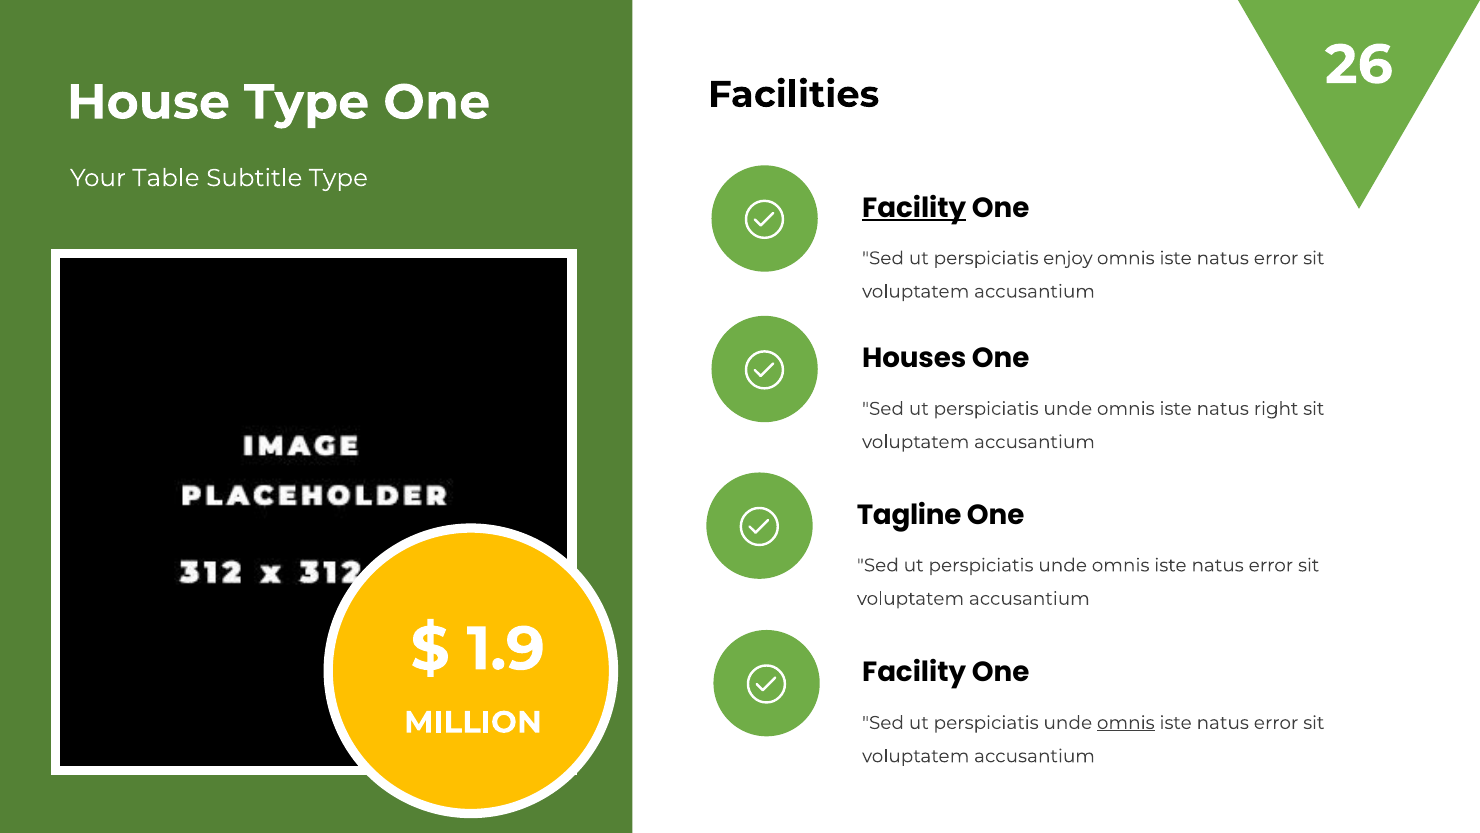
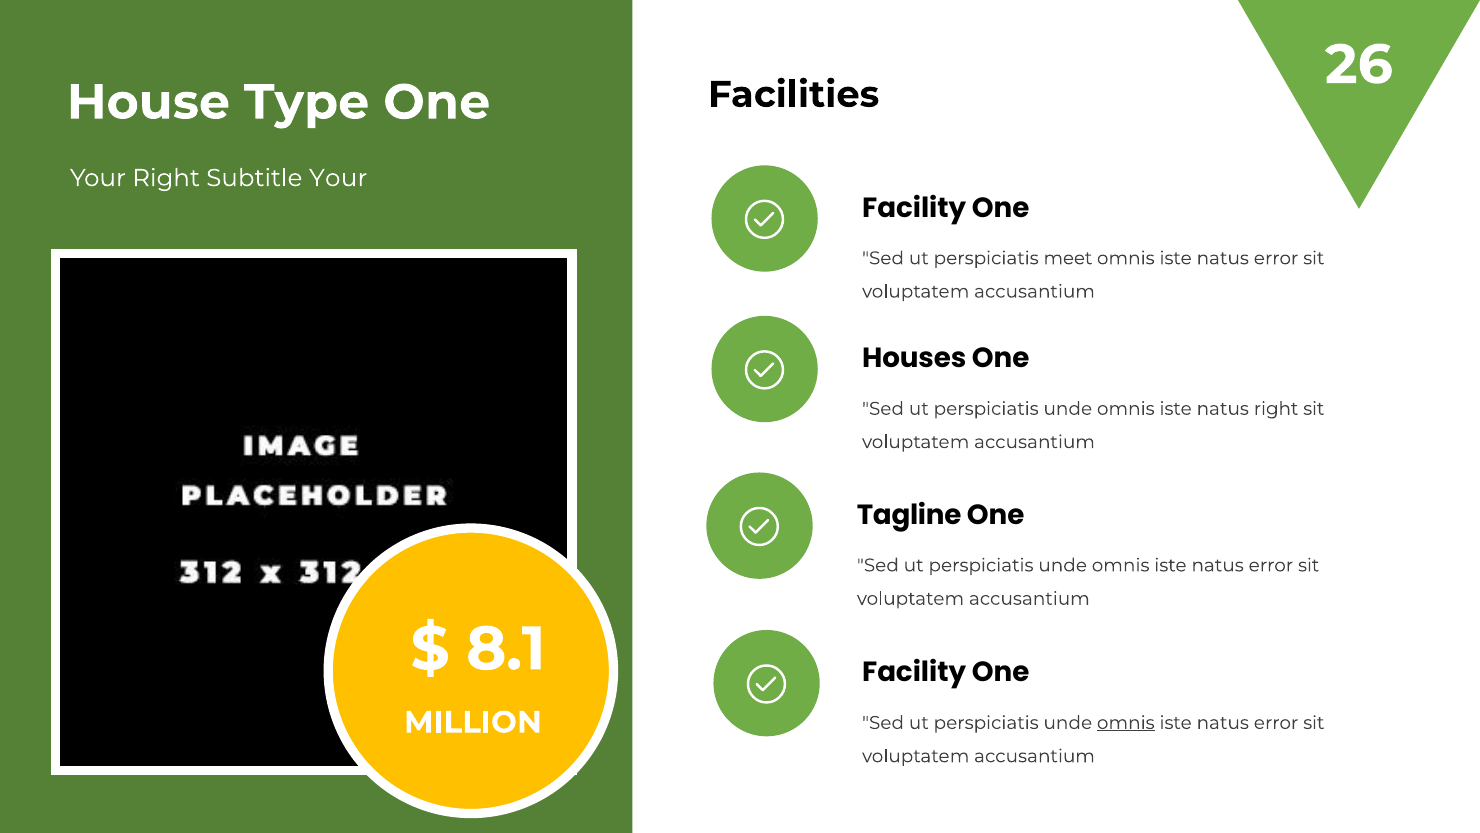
Your Table: Table -> Right
Subtitle Type: Type -> Your
Facility at (914, 208) underline: present -> none
enjoy: enjoy -> meet
1.9: 1.9 -> 8.1
